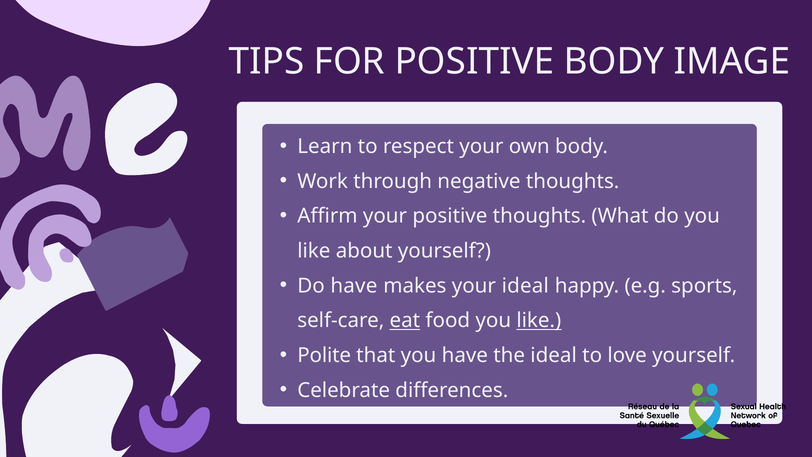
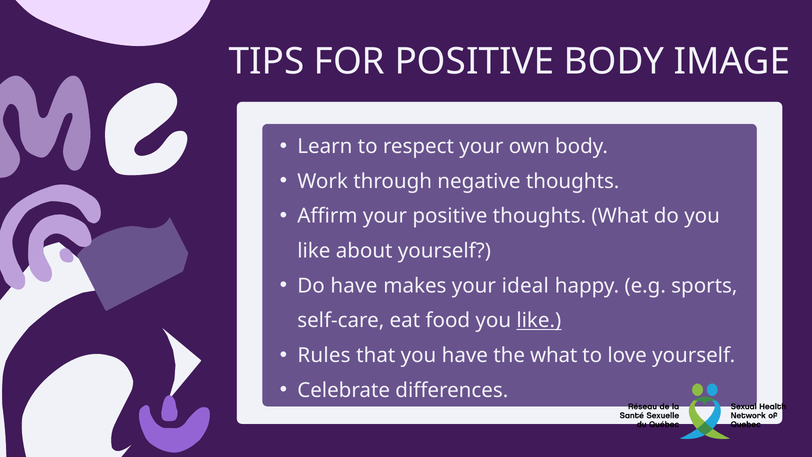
eat underline: present -> none
Polite: Polite -> Rules
the ideal: ideal -> what
